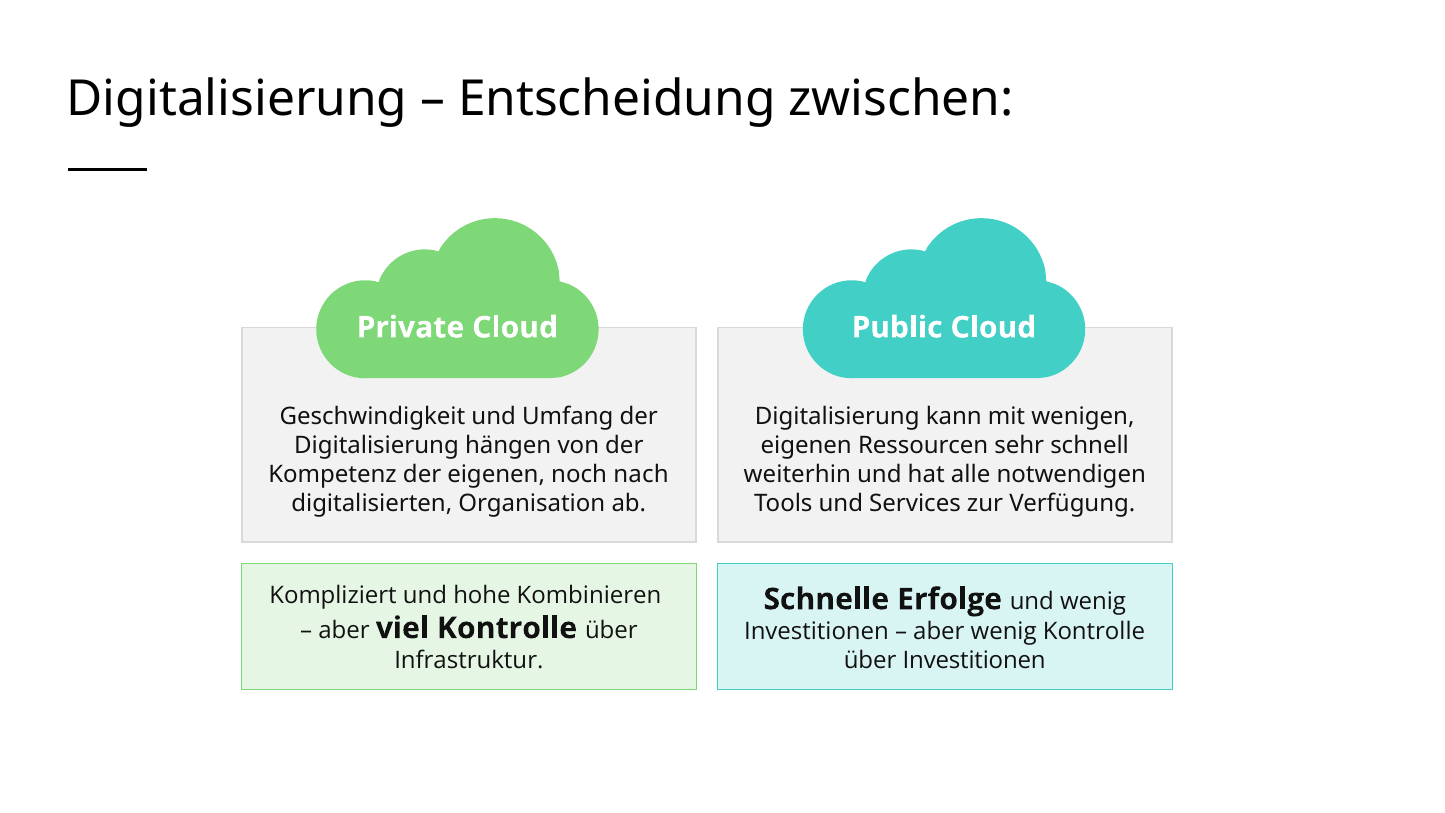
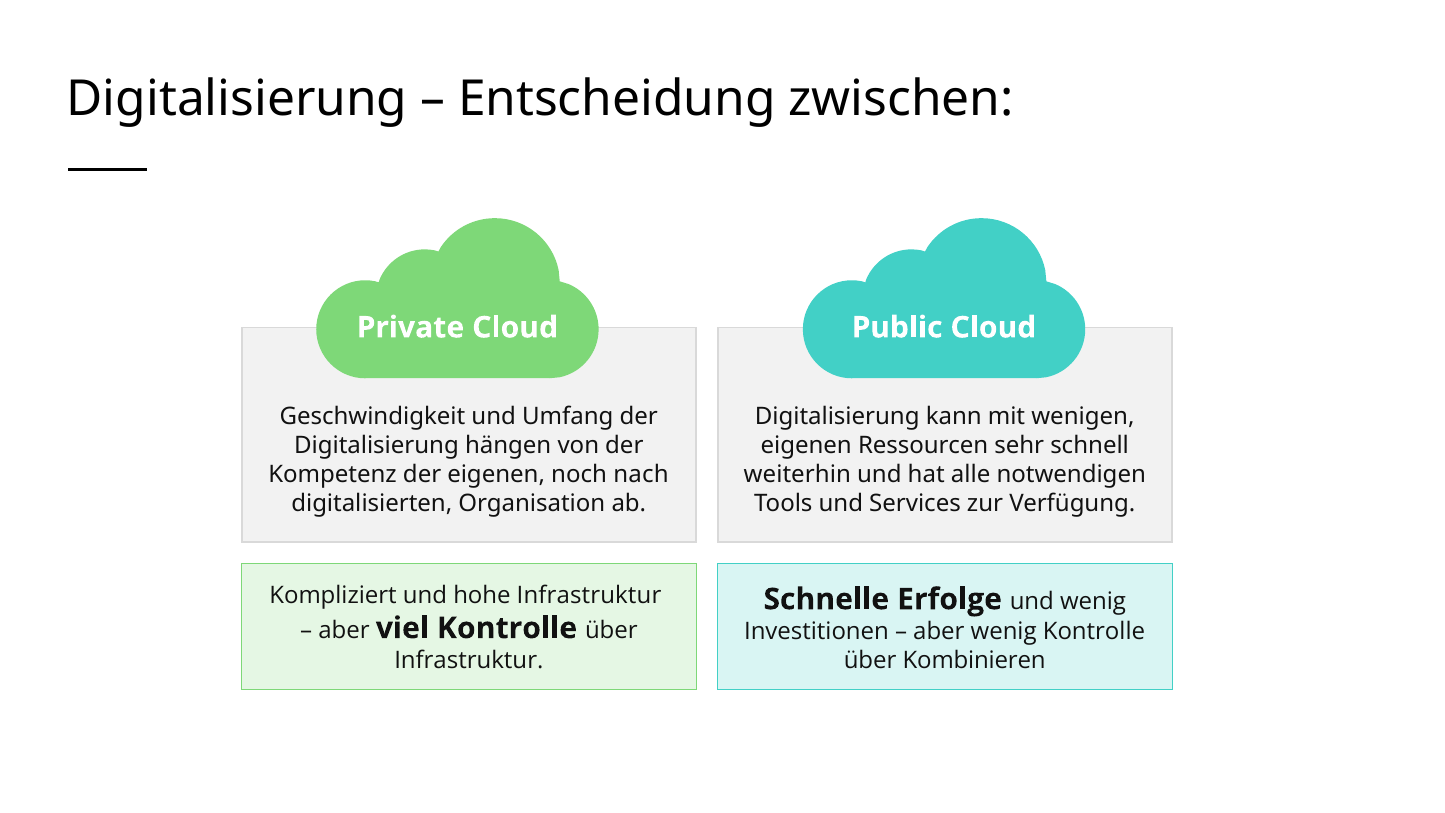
hohe Kombinieren: Kombinieren -> Infrastruktur
über Investitionen: Investitionen -> Kombinieren
